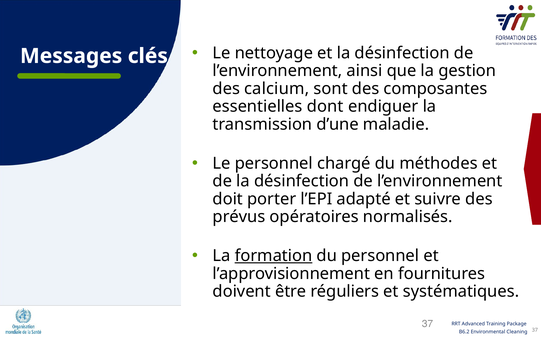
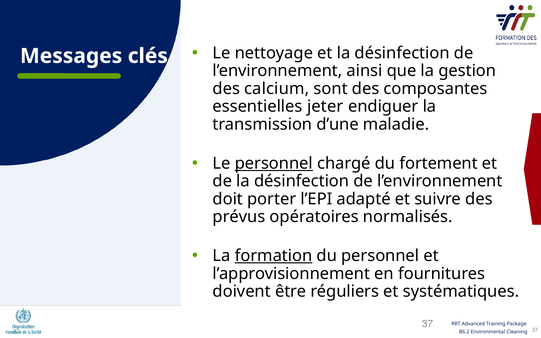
dont: dont -> jeter
personnel at (274, 163) underline: none -> present
méthodes: méthodes -> fortement
